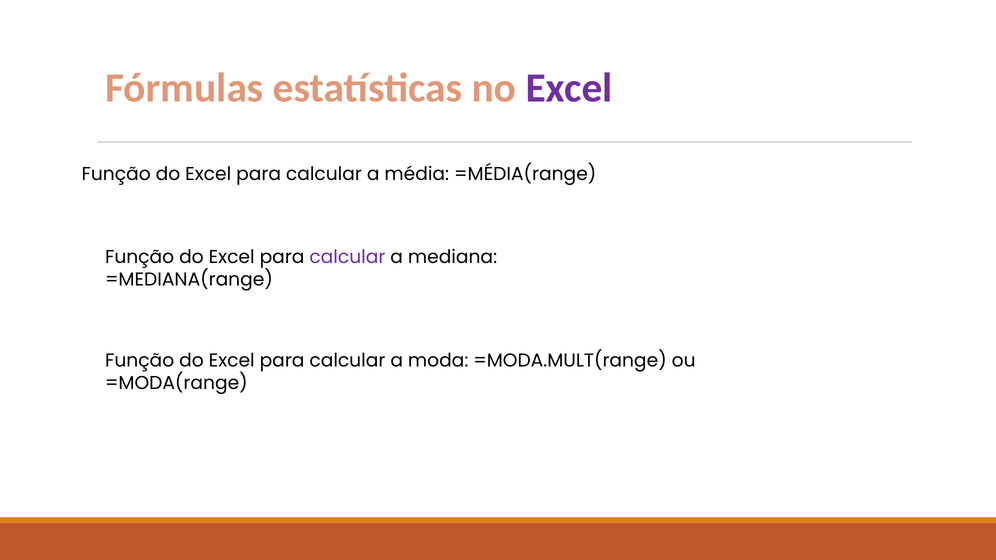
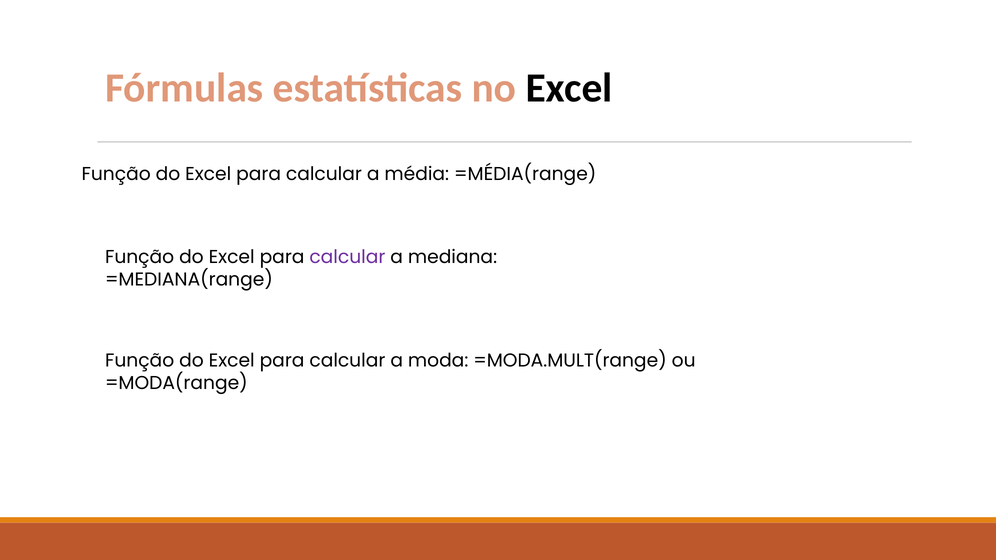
Excel at (569, 88) colour: purple -> black
